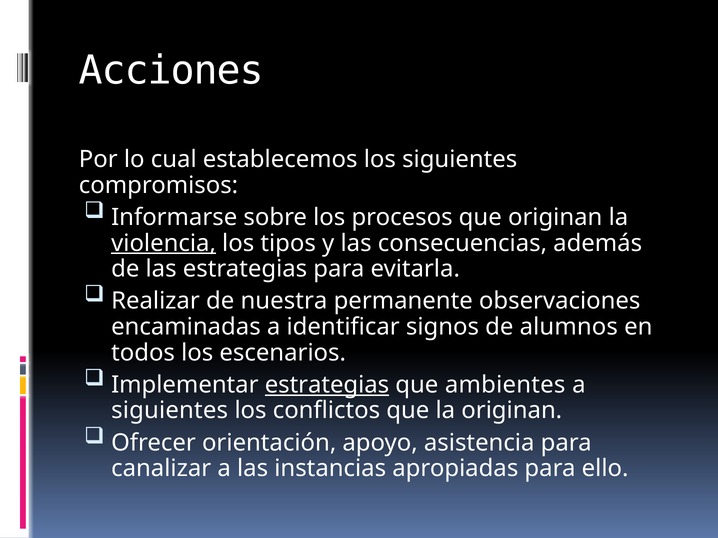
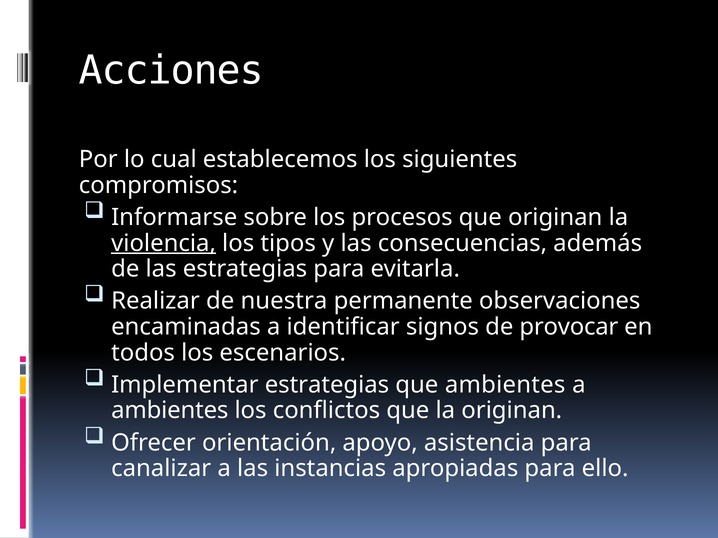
alumnos: alumnos -> provocar
estrategias at (327, 385) underline: present -> none
siguientes at (170, 411): siguientes -> ambientes
